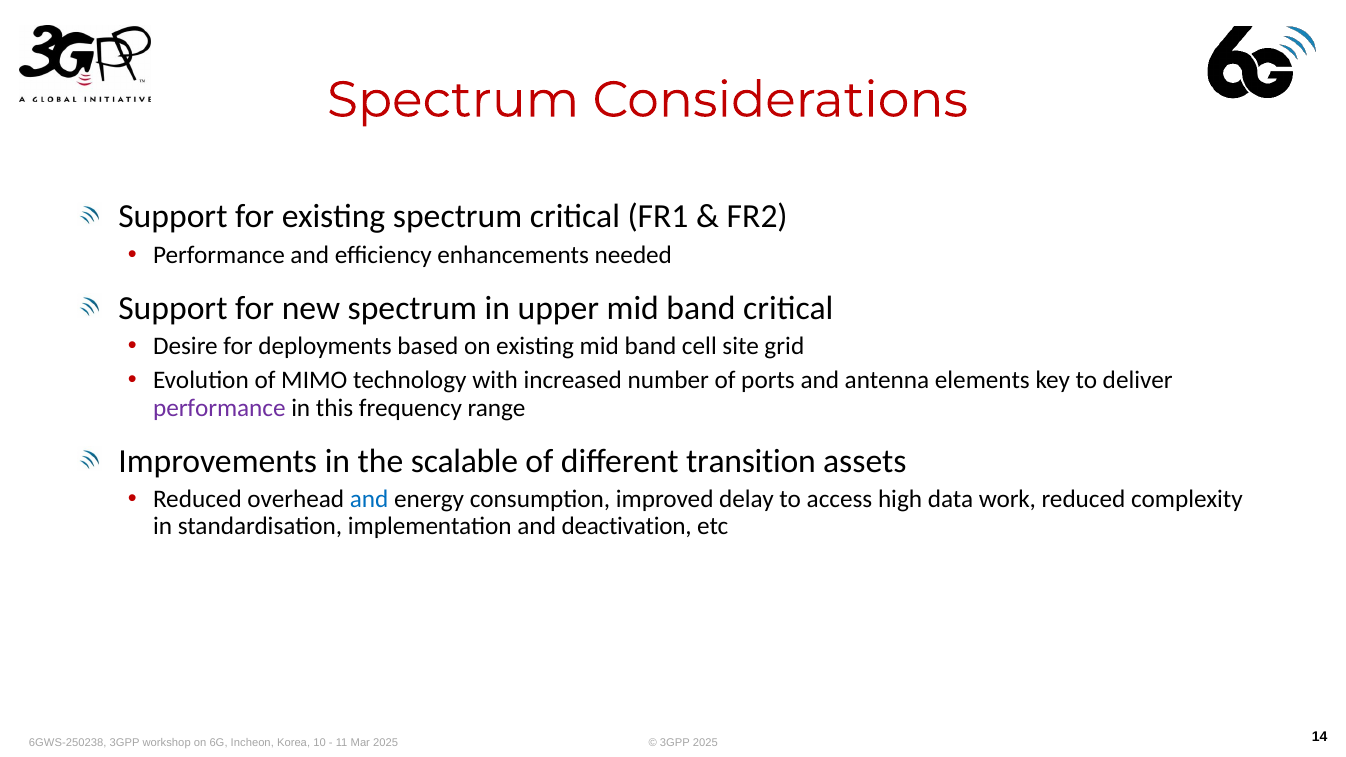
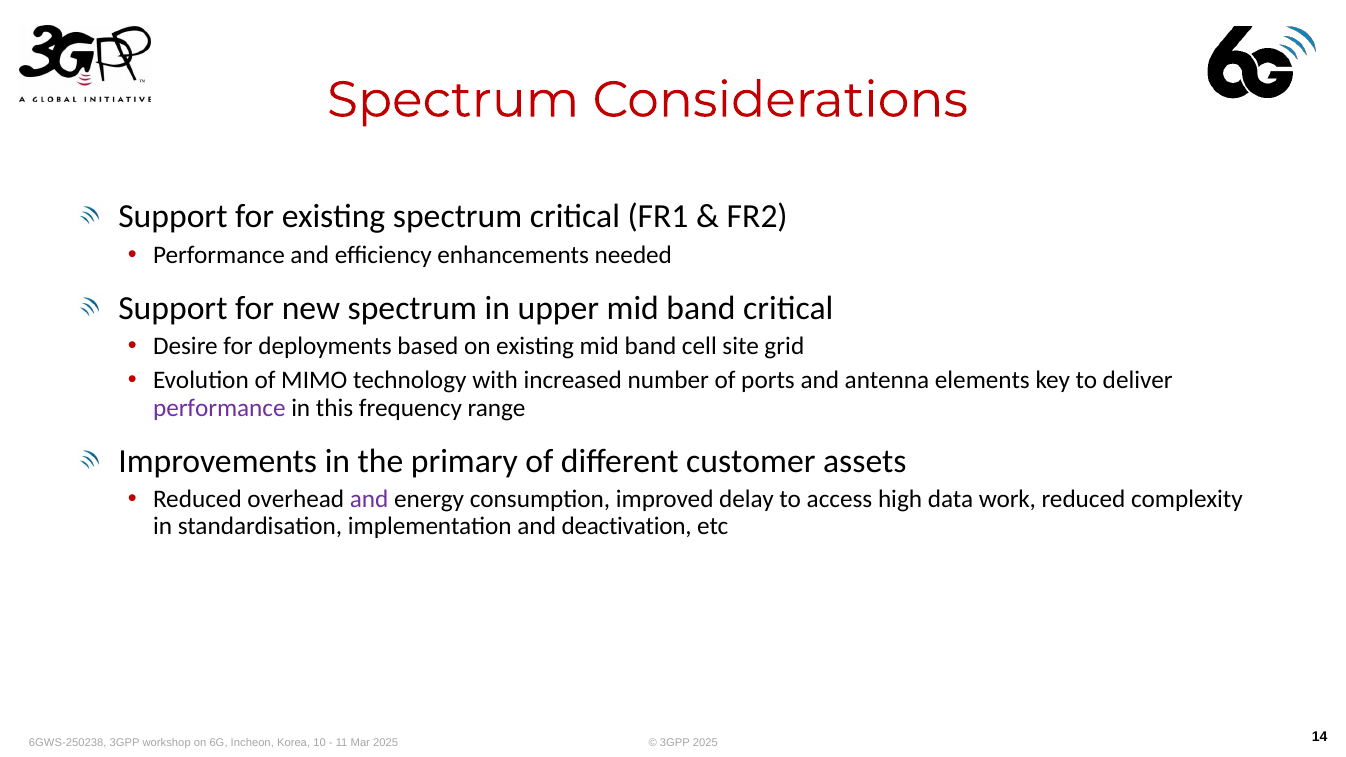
scalable: scalable -> primary
transition: transition -> customer
and at (369, 499) colour: blue -> purple
